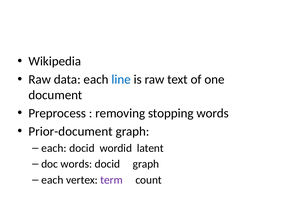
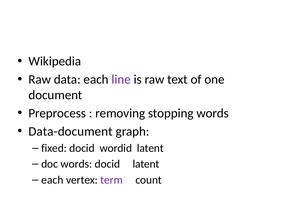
line colour: blue -> purple
Prior-document: Prior-document -> Data-document
each at (54, 148): each -> fixed
docid graph: graph -> latent
